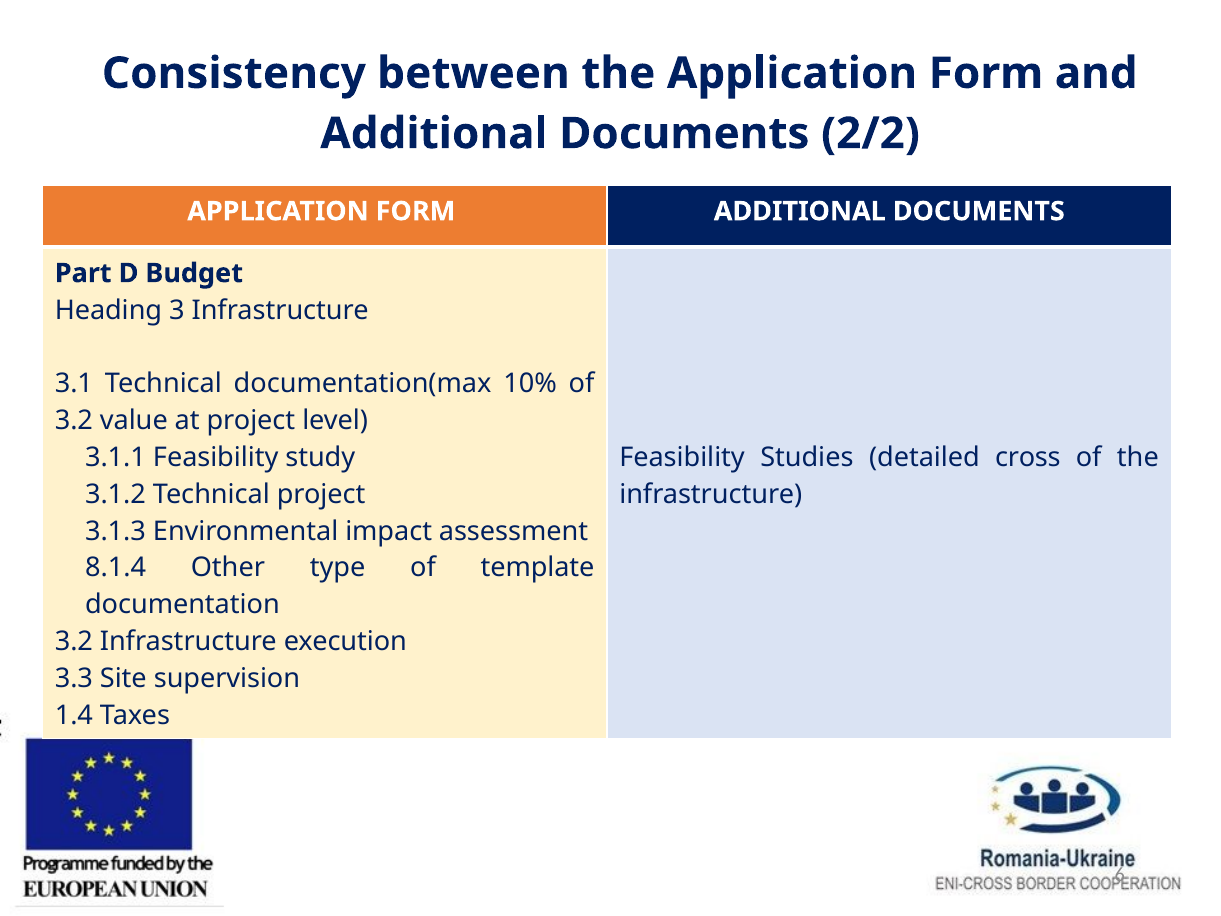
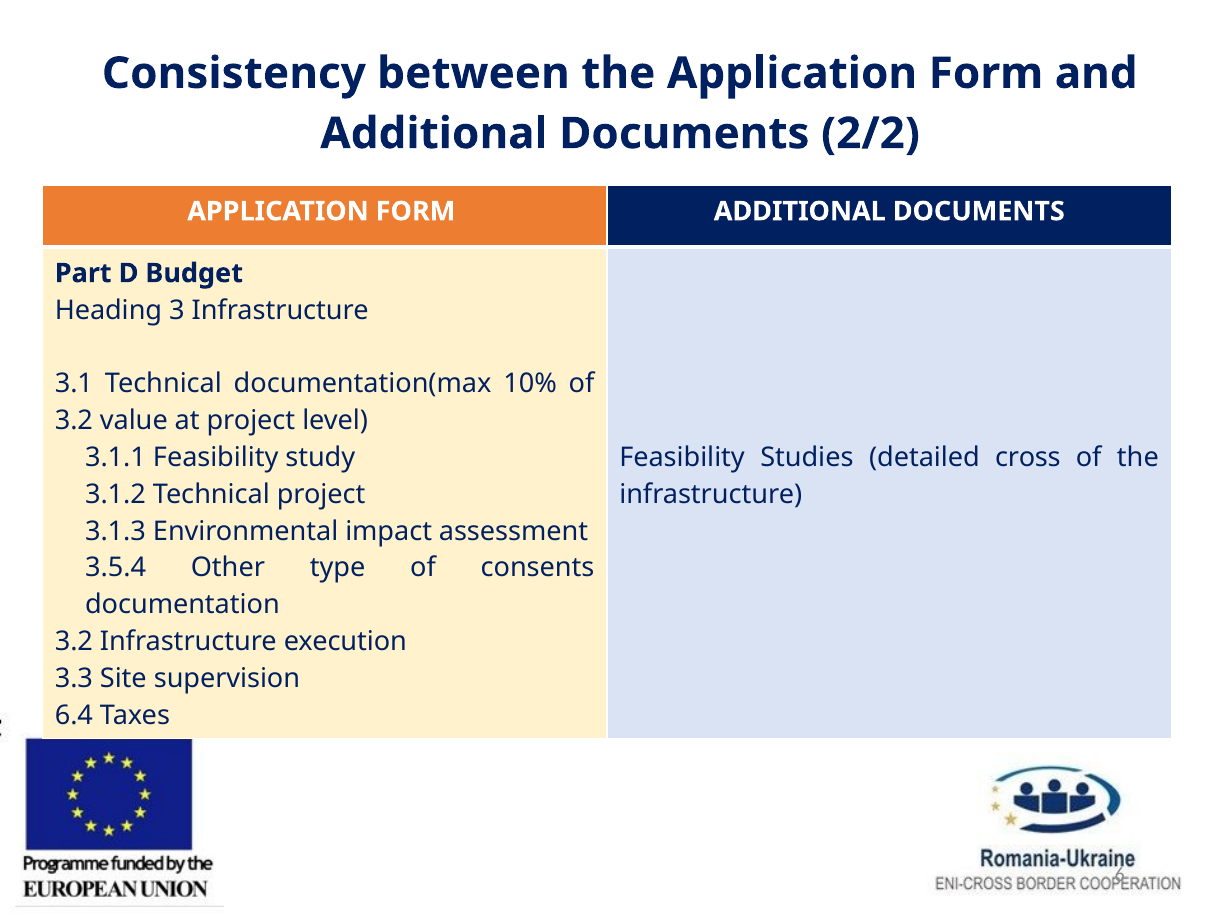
8.1.4: 8.1.4 -> 3.5.4
template: template -> consents
1.4: 1.4 -> 6.4
